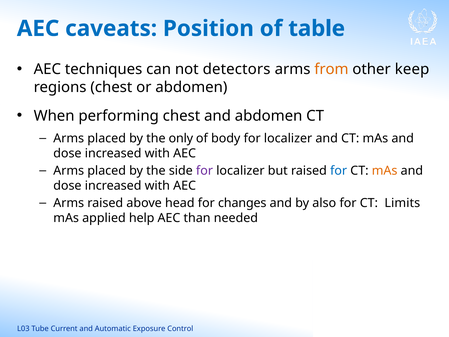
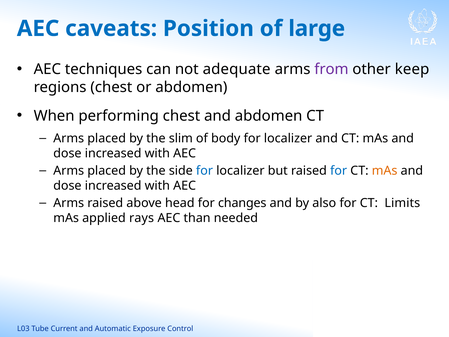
table: table -> large
detectors: detectors -> adequate
from colour: orange -> purple
only: only -> slim
for at (205, 171) colour: purple -> blue
help: help -> rays
